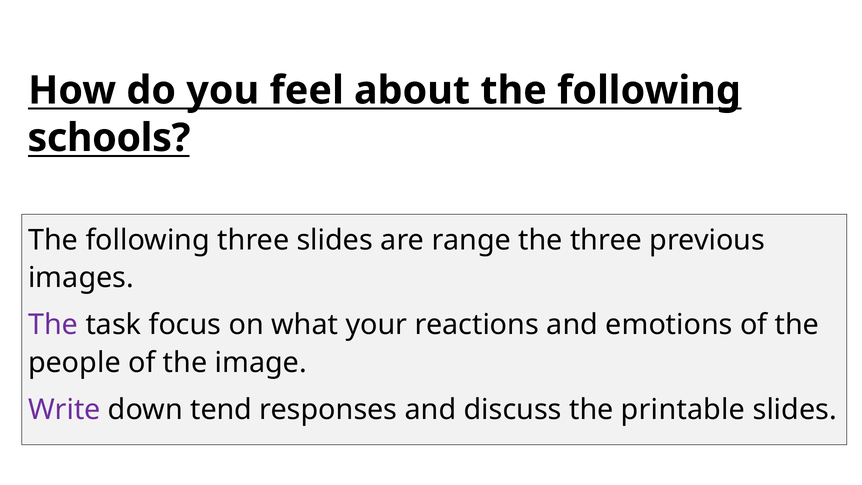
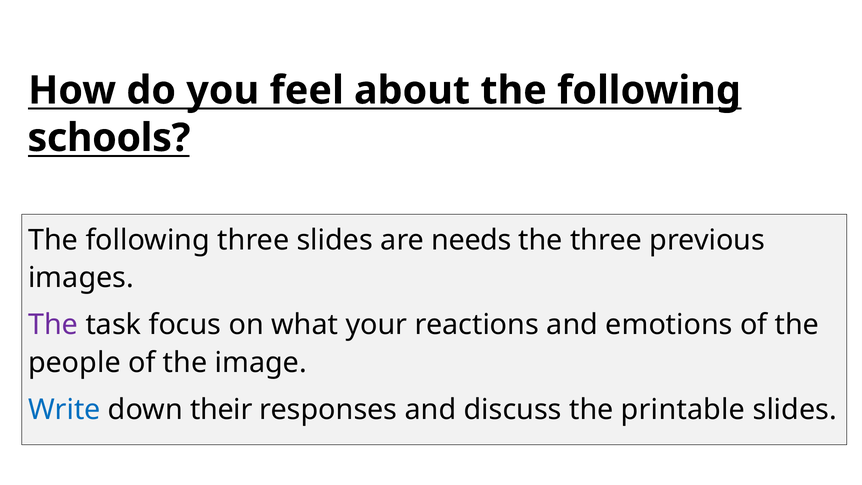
range: range -> needs
Write colour: purple -> blue
tend: tend -> their
